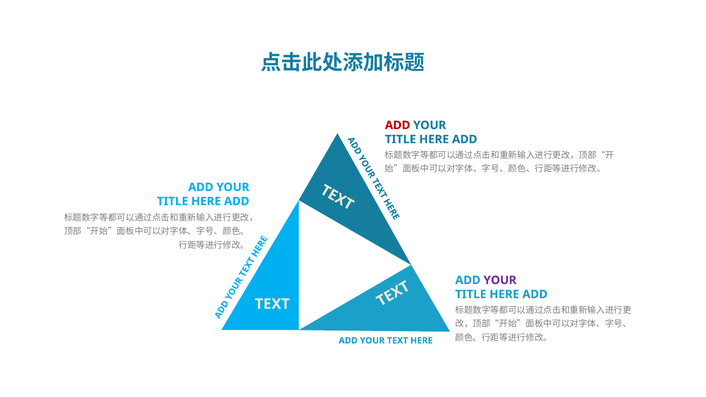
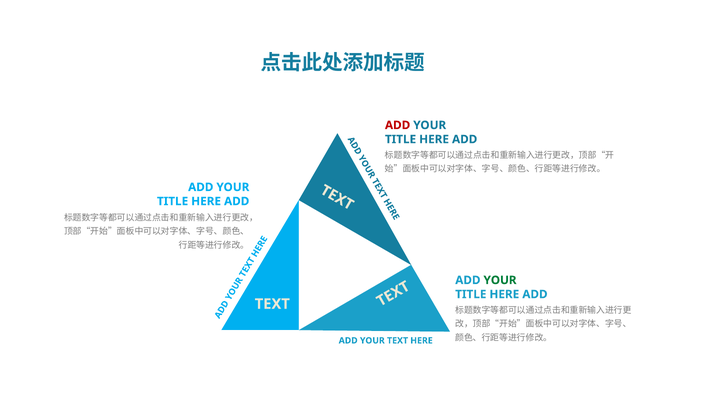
YOUR at (500, 280) colour: purple -> green
